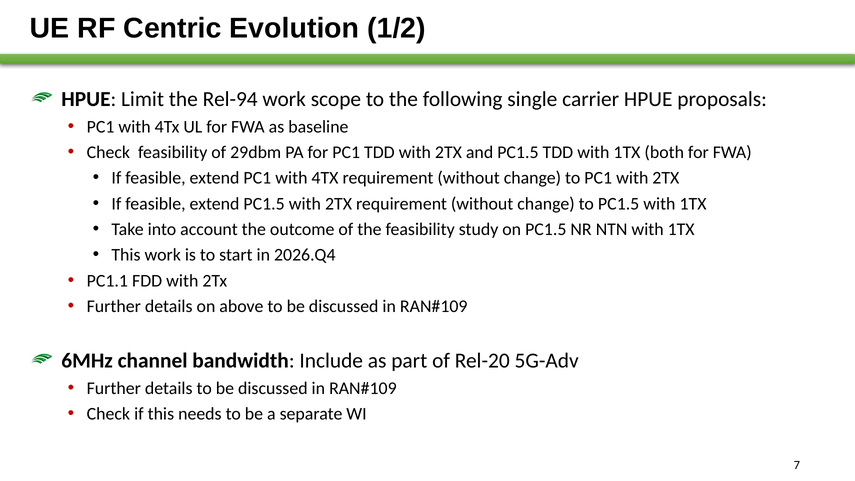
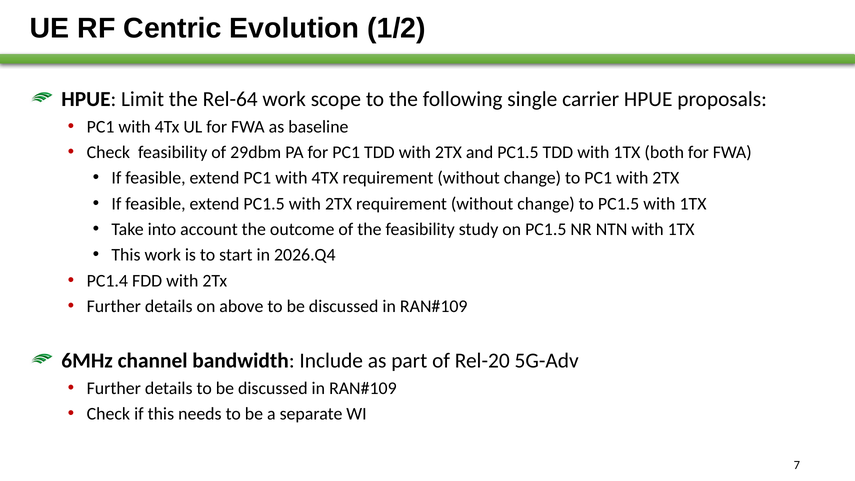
Rel-94: Rel-94 -> Rel-64
PC1.1: PC1.1 -> PC1.4
